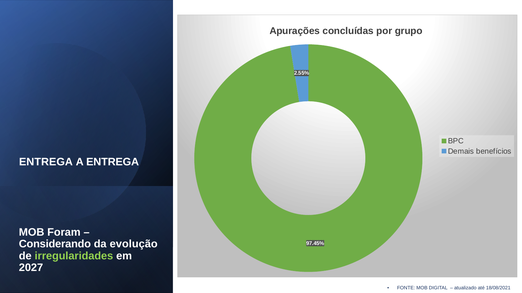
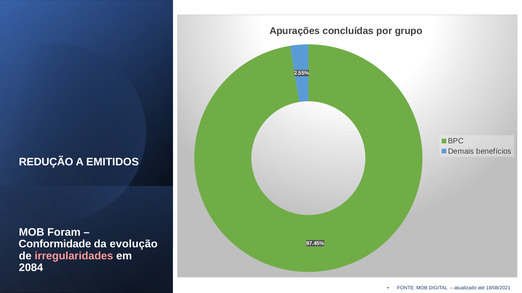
ENTREGA at (46, 162): ENTREGA -> REDUÇÃO
A ENTREGA: ENTREGA -> EMITIDOS
Considerando: Considerando -> Conformidade
irregularidades colour: light green -> pink
2027: 2027 -> 2084
